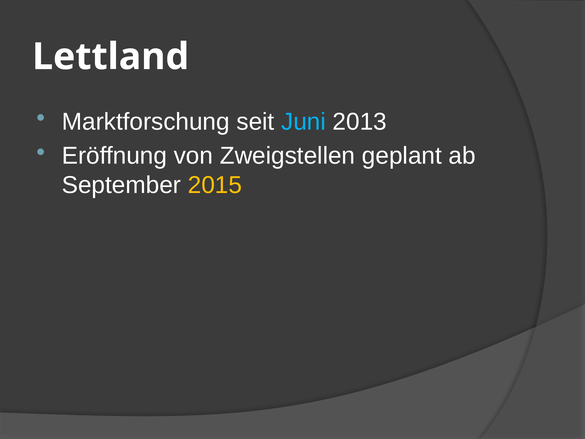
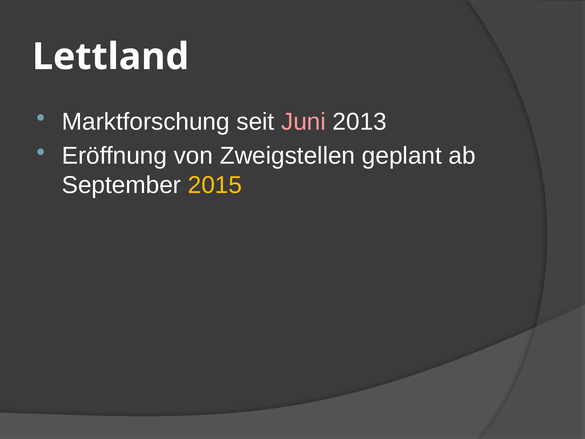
Juni colour: light blue -> pink
